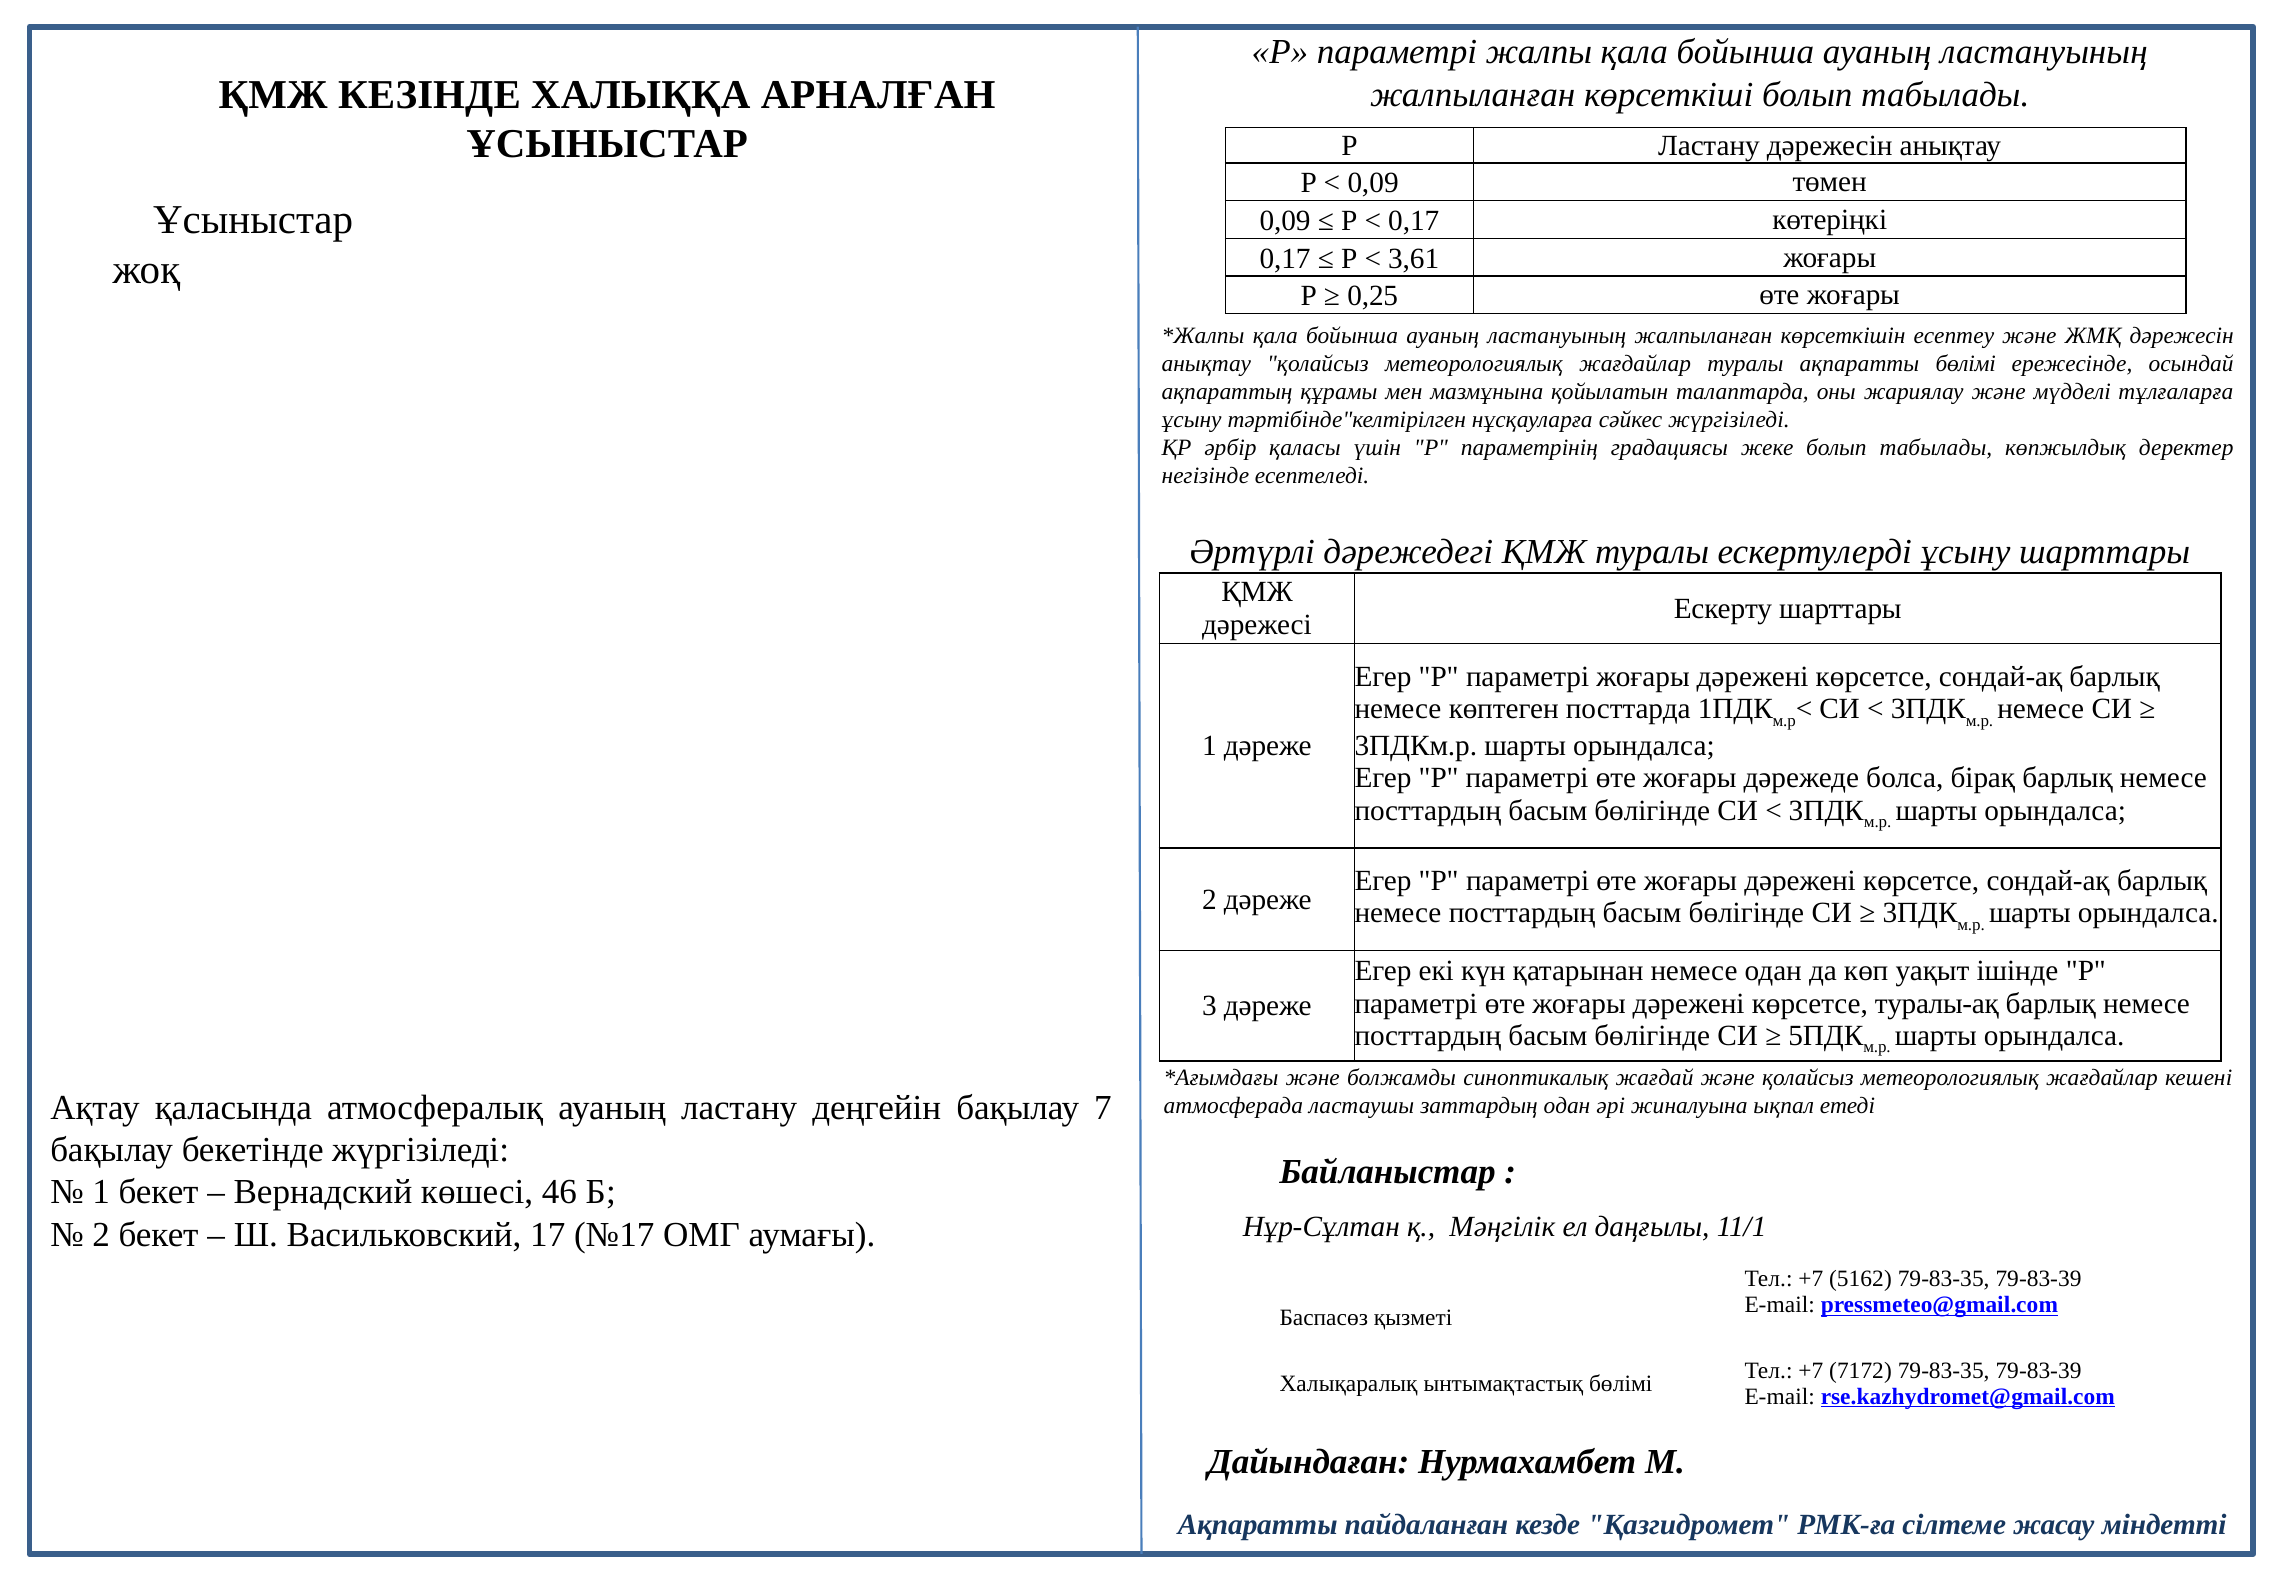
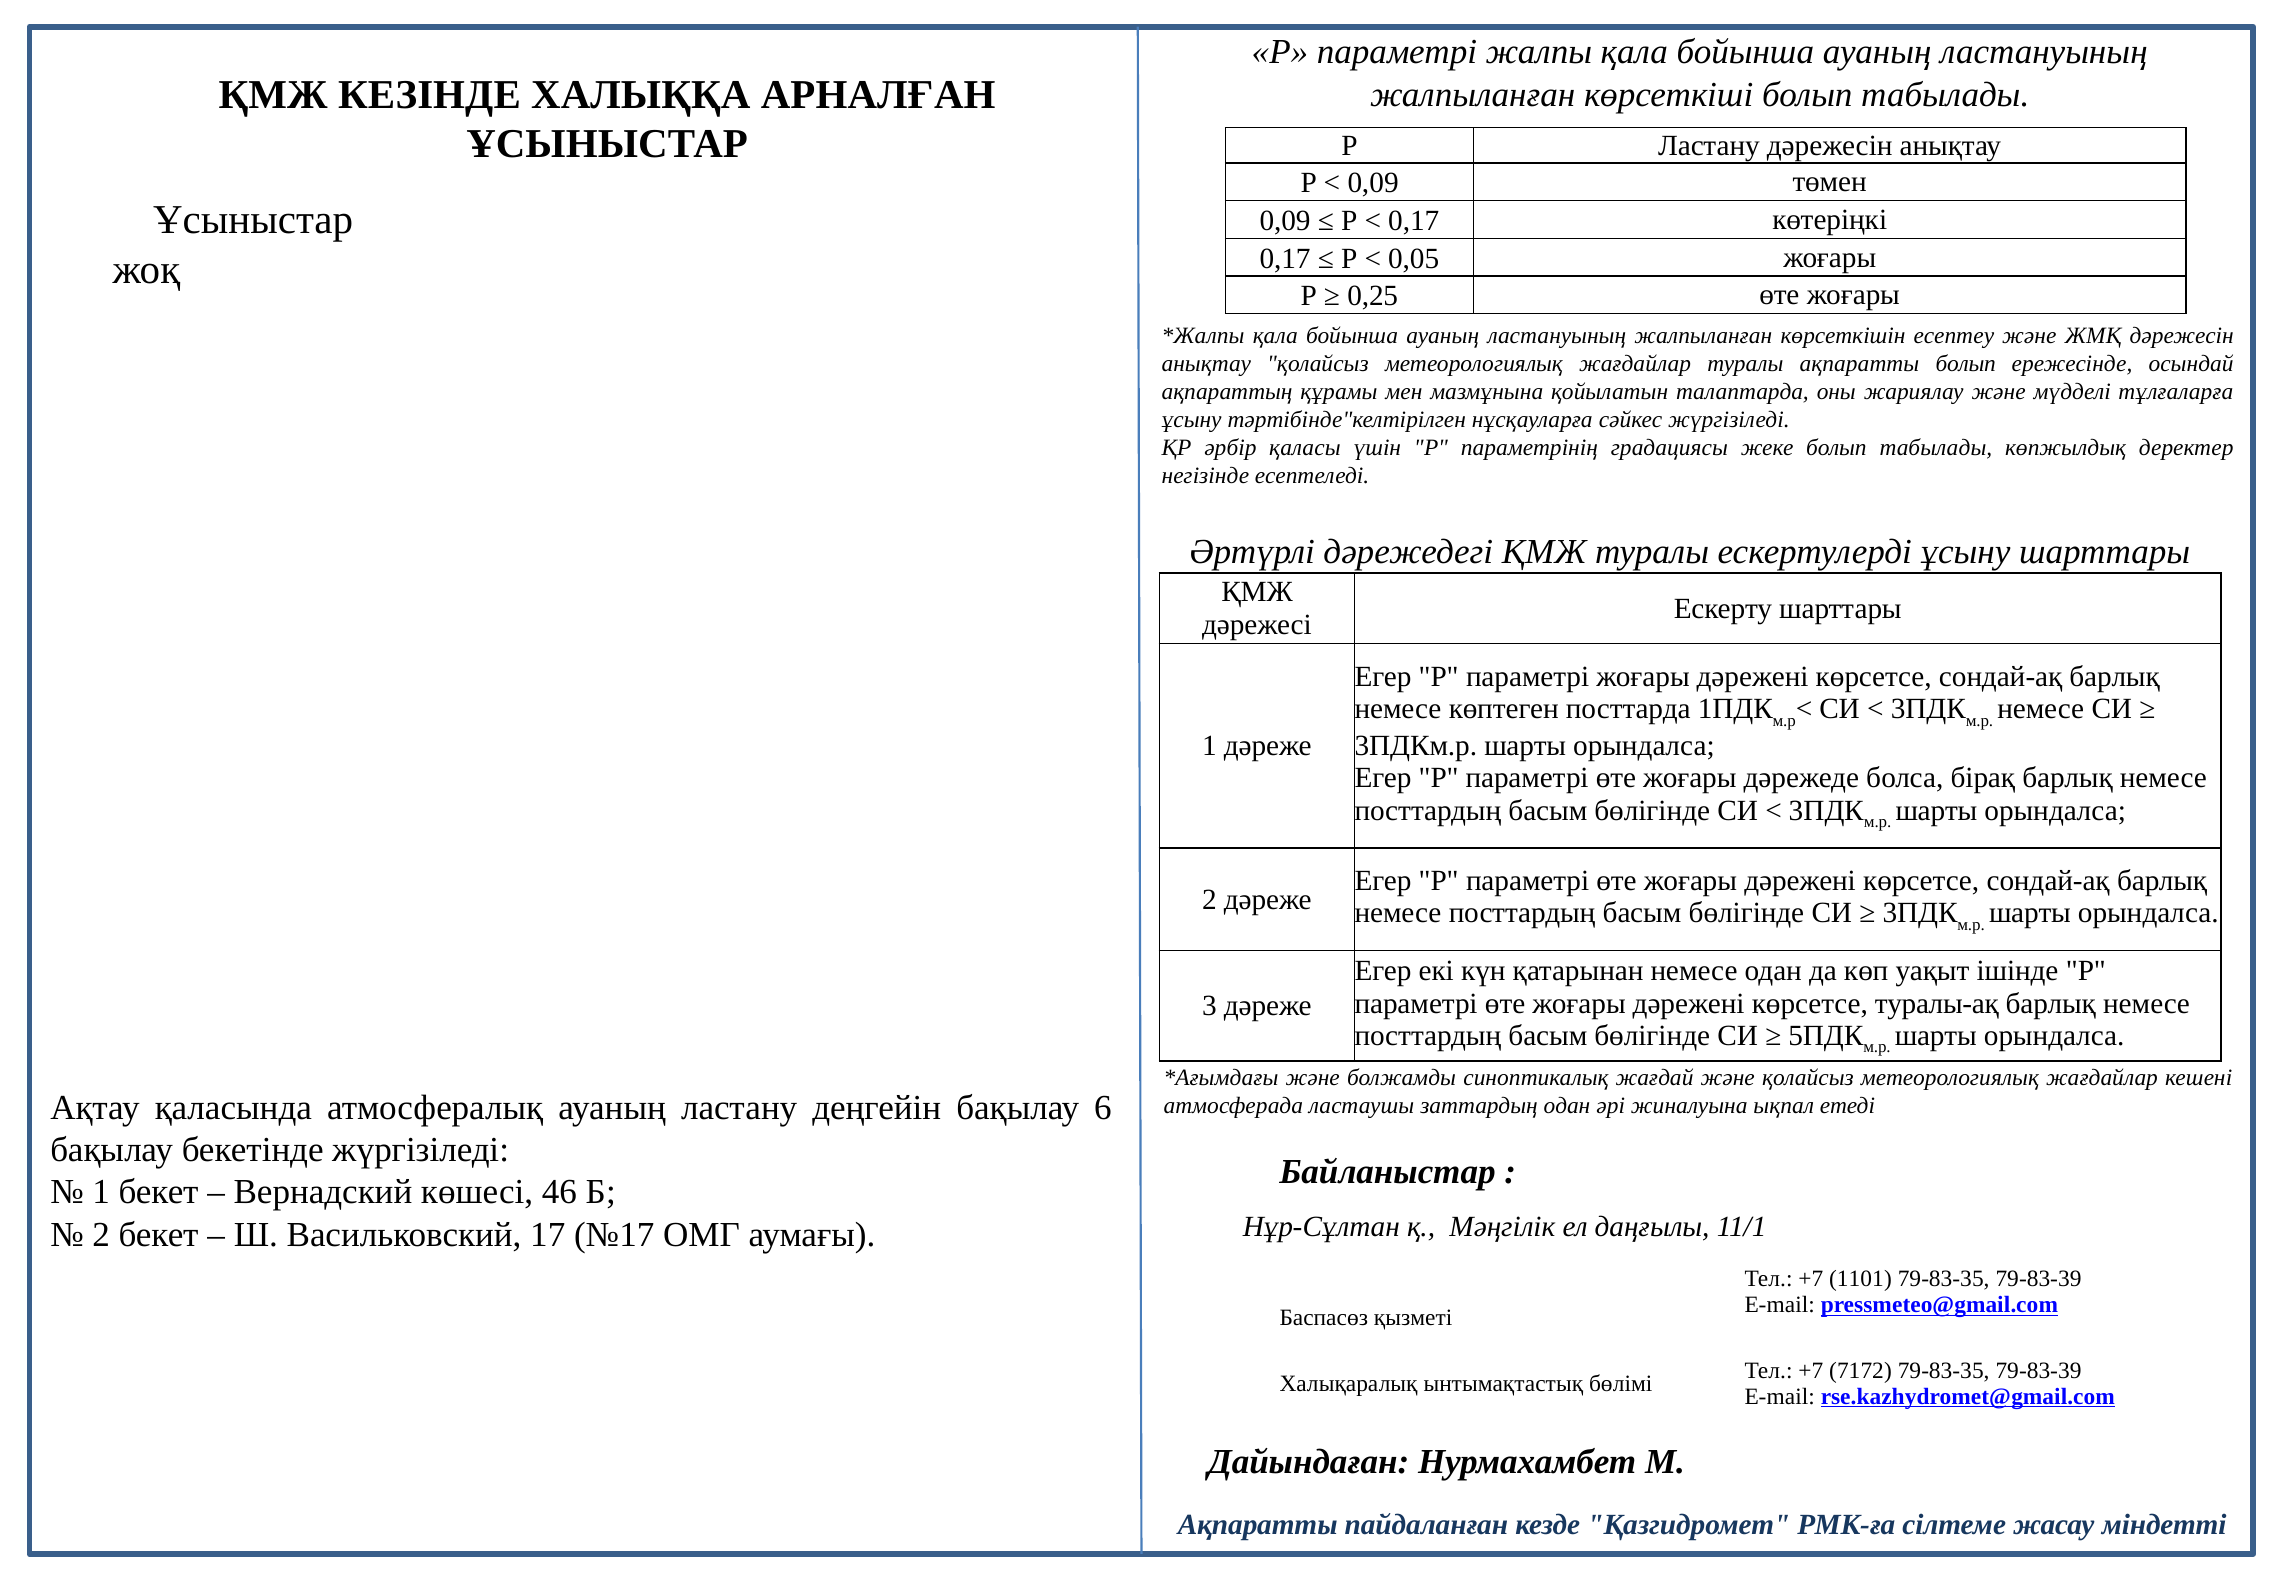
3,61: 3,61 -> 0,05
ақпаратты бөлімі: бөлімі -> болып
7: 7 -> 6
5162: 5162 -> 1101
